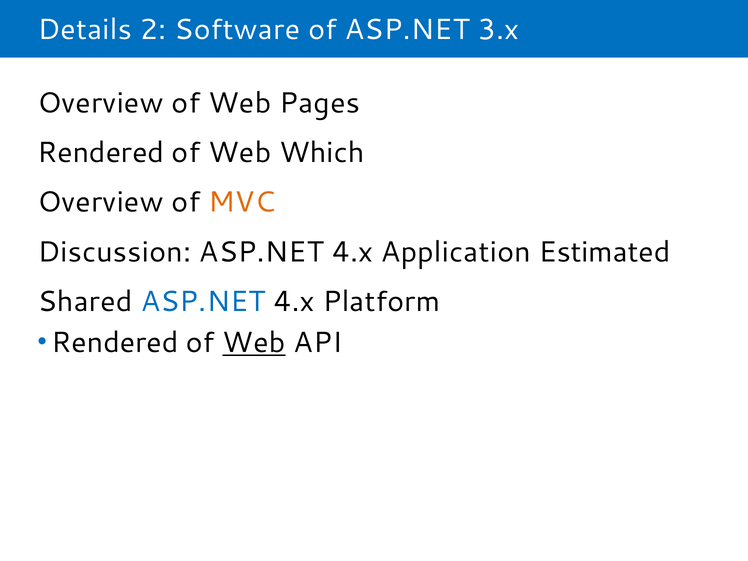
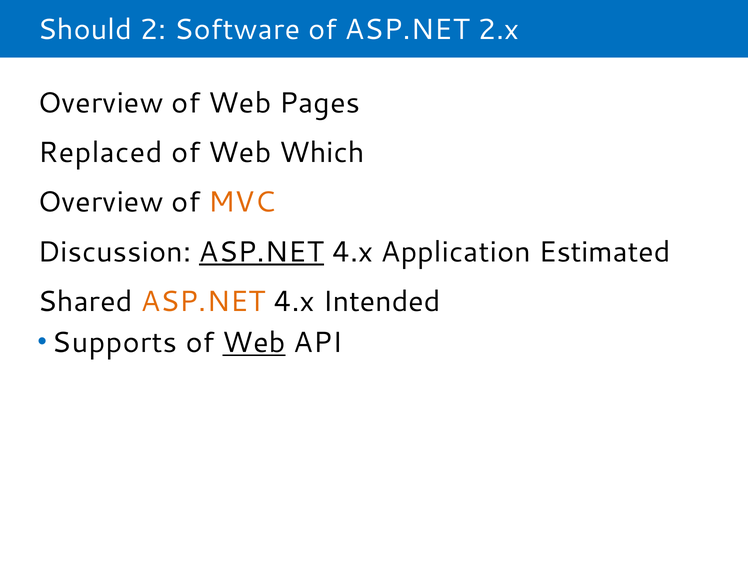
Details: Details -> Should
3.x: 3.x -> 2.x
Rendered at (101, 153): Rendered -> Replaced
ASP.NET at (261, 252) underline: none -> present
ASP.NET at (203, 302) colour: blue -> orange
Platform: Platform -> Intended
Rendered at (115, 343): Rendered -> Supports
